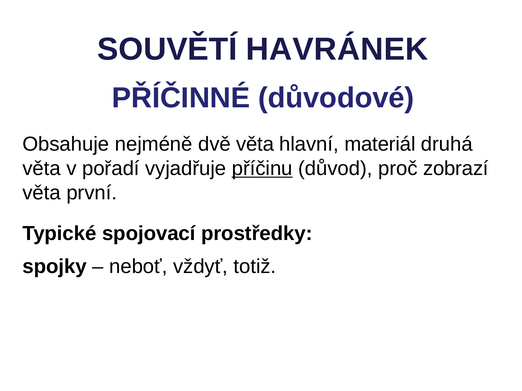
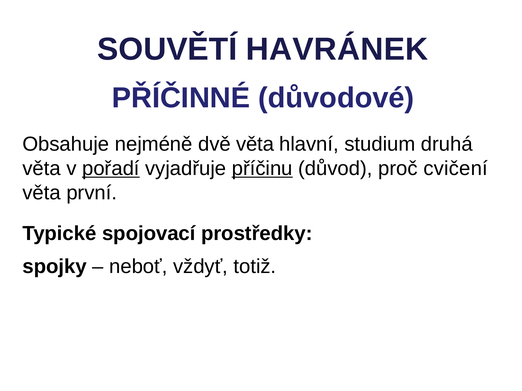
materiál: materiál -> studium
pořadí underline: none -> present
zobrazí: zobrazí -> cvičení
